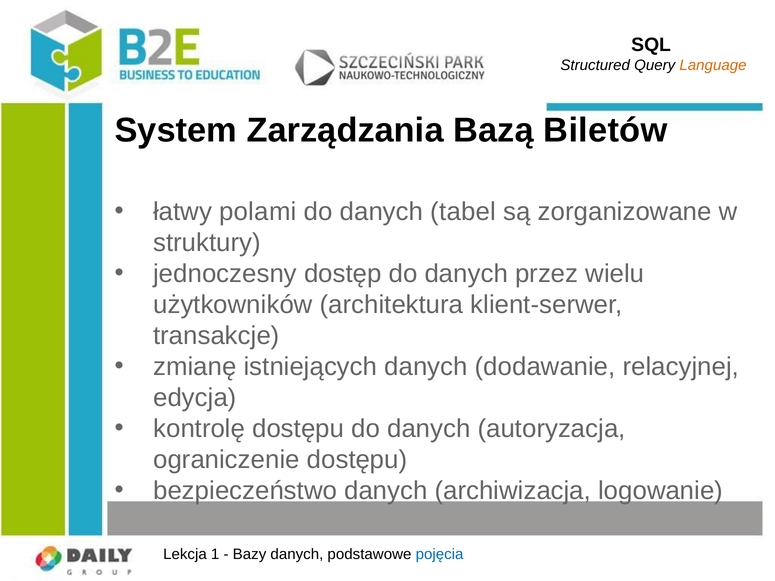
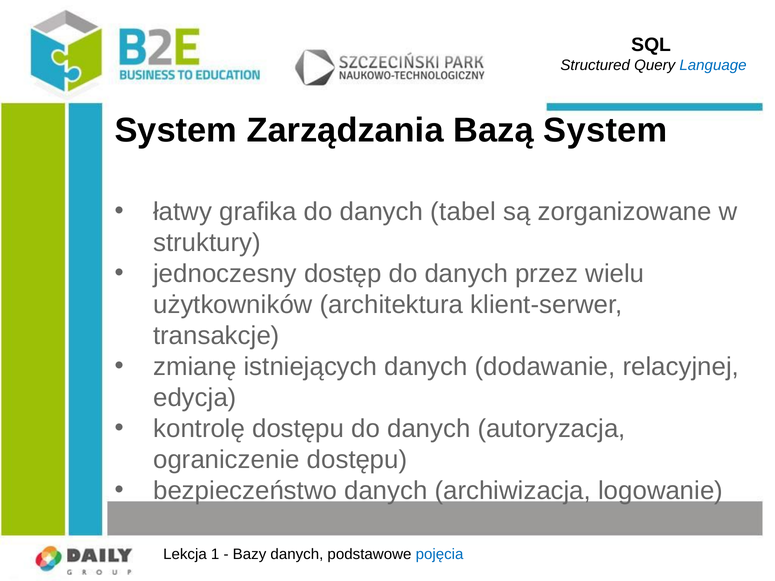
Language colour: orange -> blue
Bazą Biletów: Biletów -> System
polami: polami -> grafika
